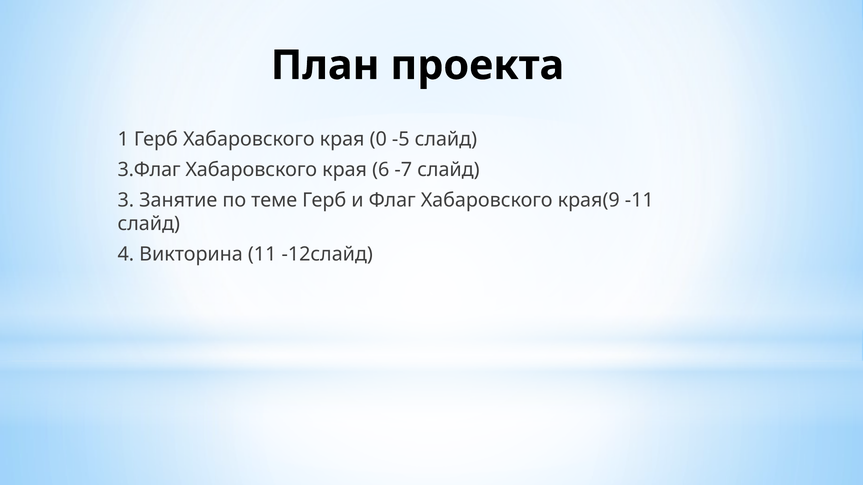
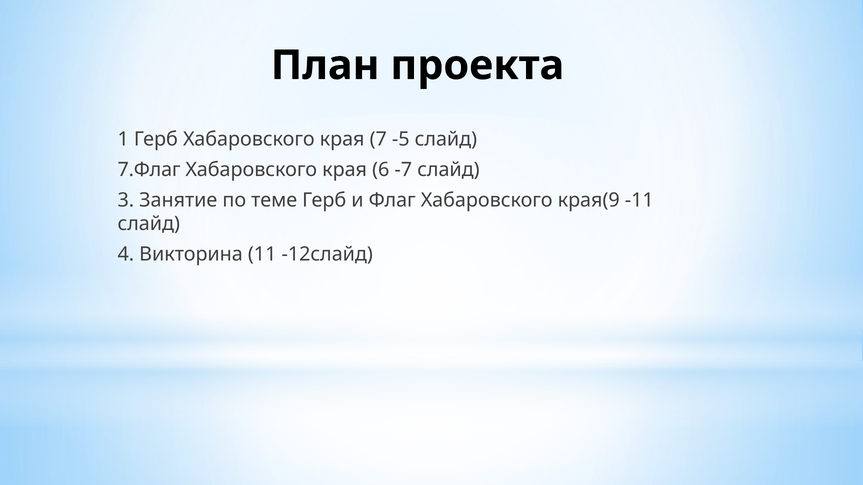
0: 0 -> 7
3.Флаг: 3.Флаг -> 7.Флаг
